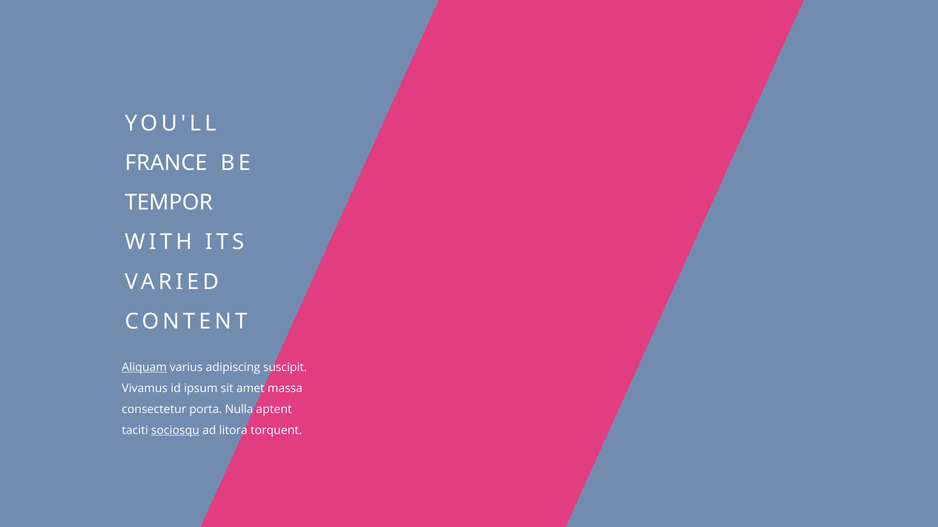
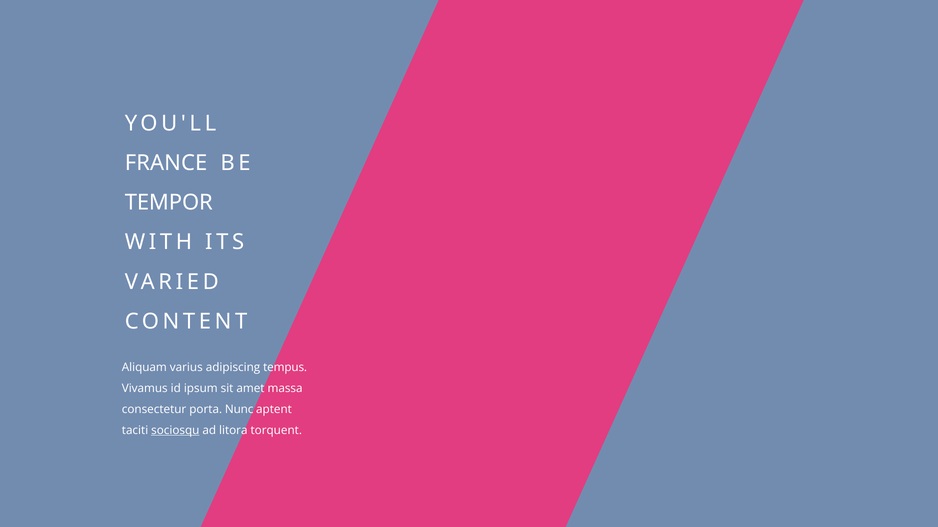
Aliquam underline: present -> none
suscipit: suscipit -> tempus
Nulla: Nulla -> Nunc
